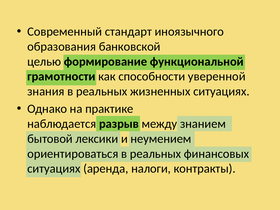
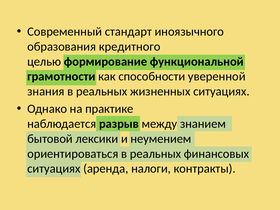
банковской: банковской -> кредитного
